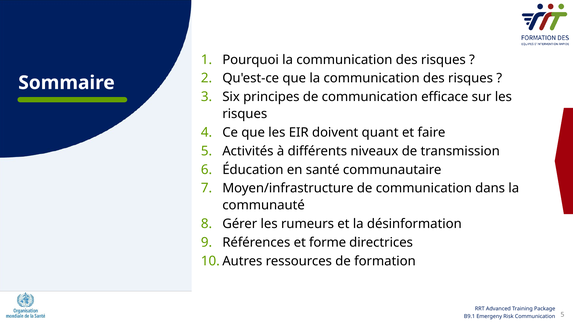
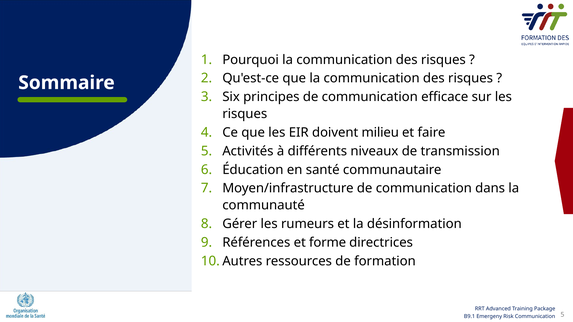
quant: quant -> milieu
